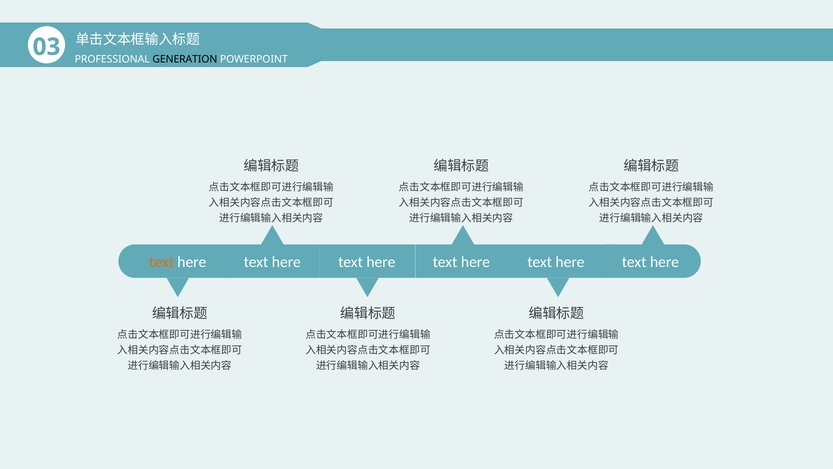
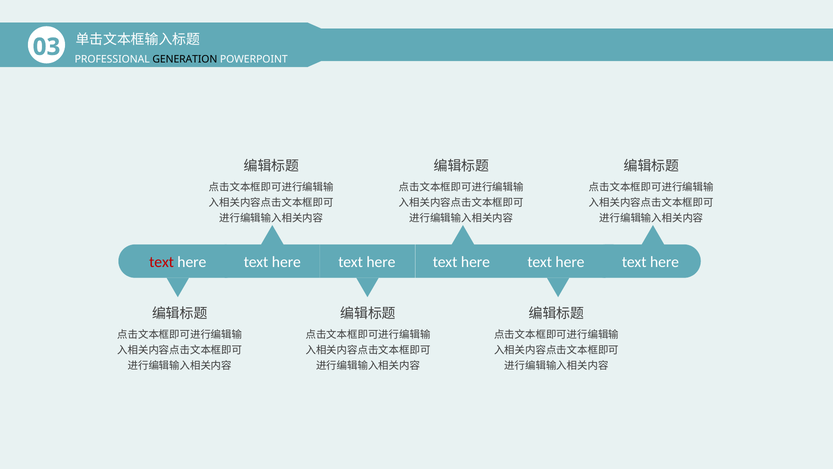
text at (162, 262) colour: orange -> red
